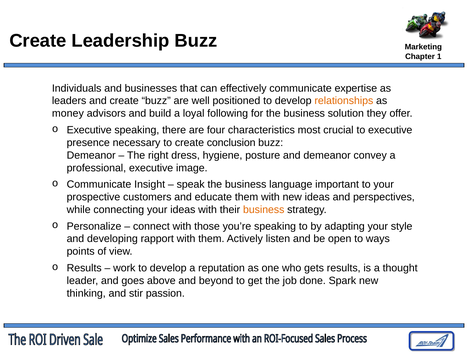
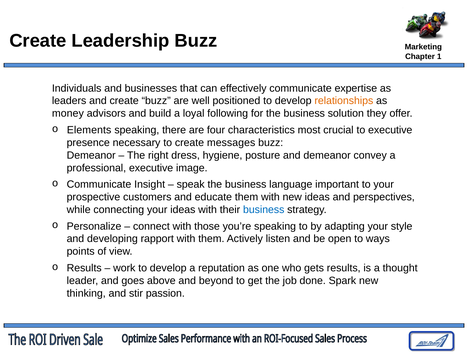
Executive at (89, 130): Executive -> Elements
conclusion: conclusion -> messages
business at (264, 210) colour: orange -> blue
